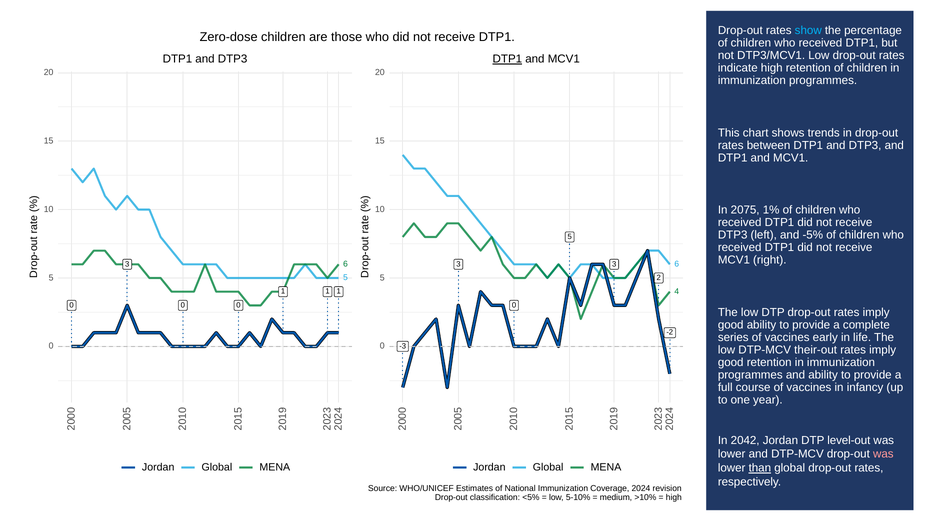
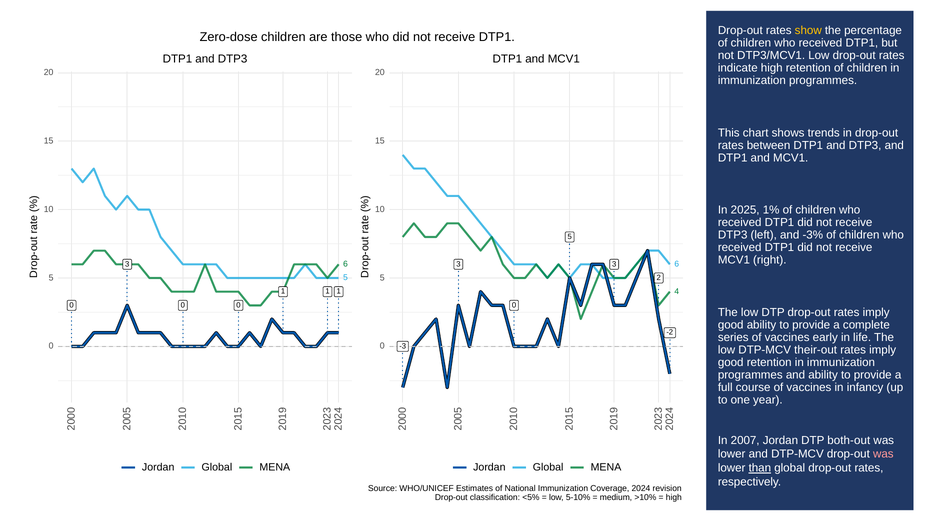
show colour: light blue -> yellow
DTP1 at (507, 59) underline: present -> none
2075: 2075 -> 2025
-5%: -5% -> -3%
2042: 2042 -> 2007
level-out: level-out -> both-out
